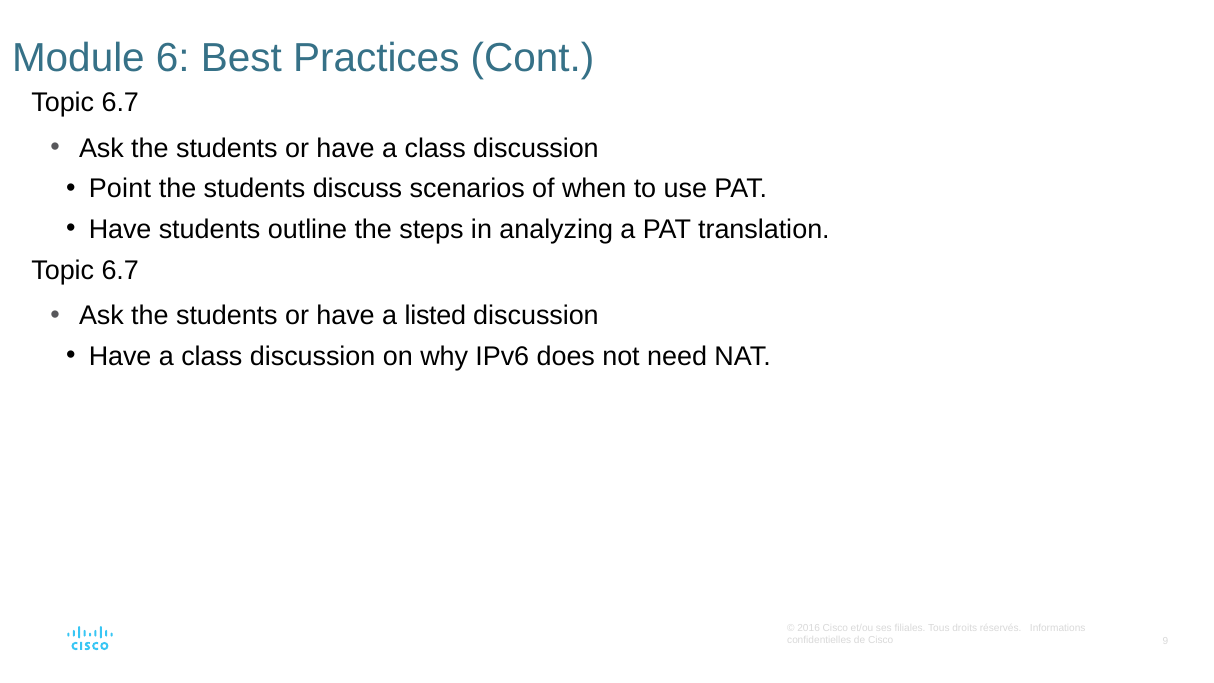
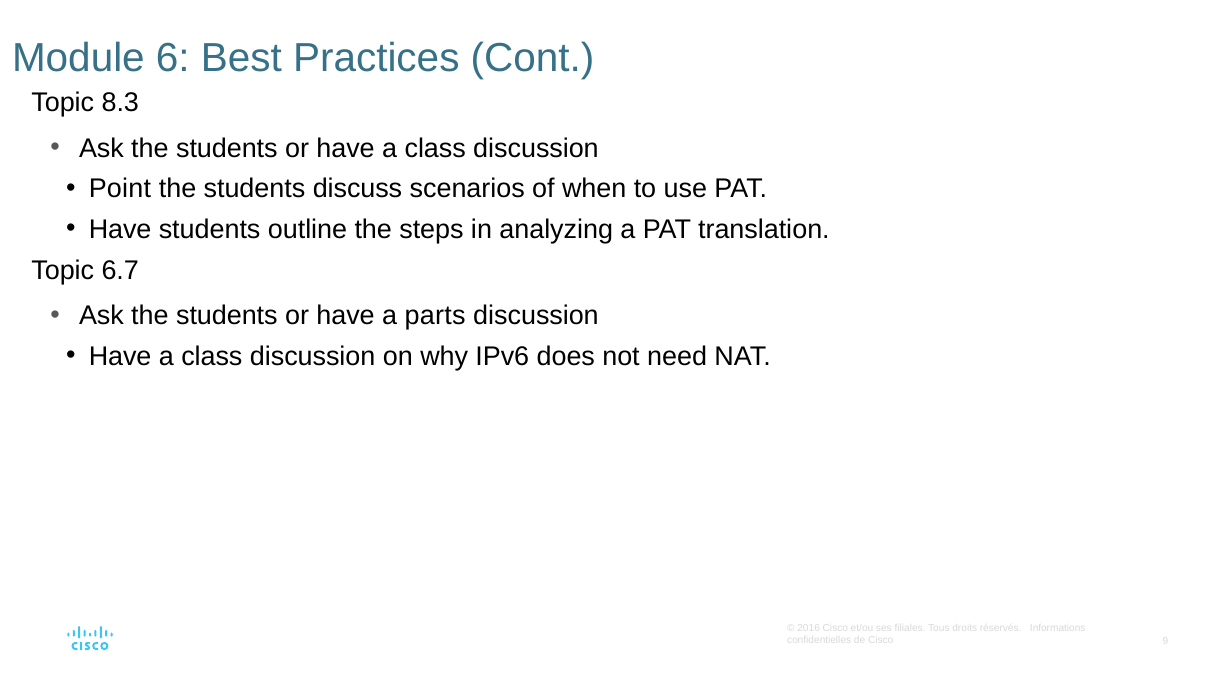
6.7 at (120, 103): 6.7 -> 8.3
listed: listed -> parts
